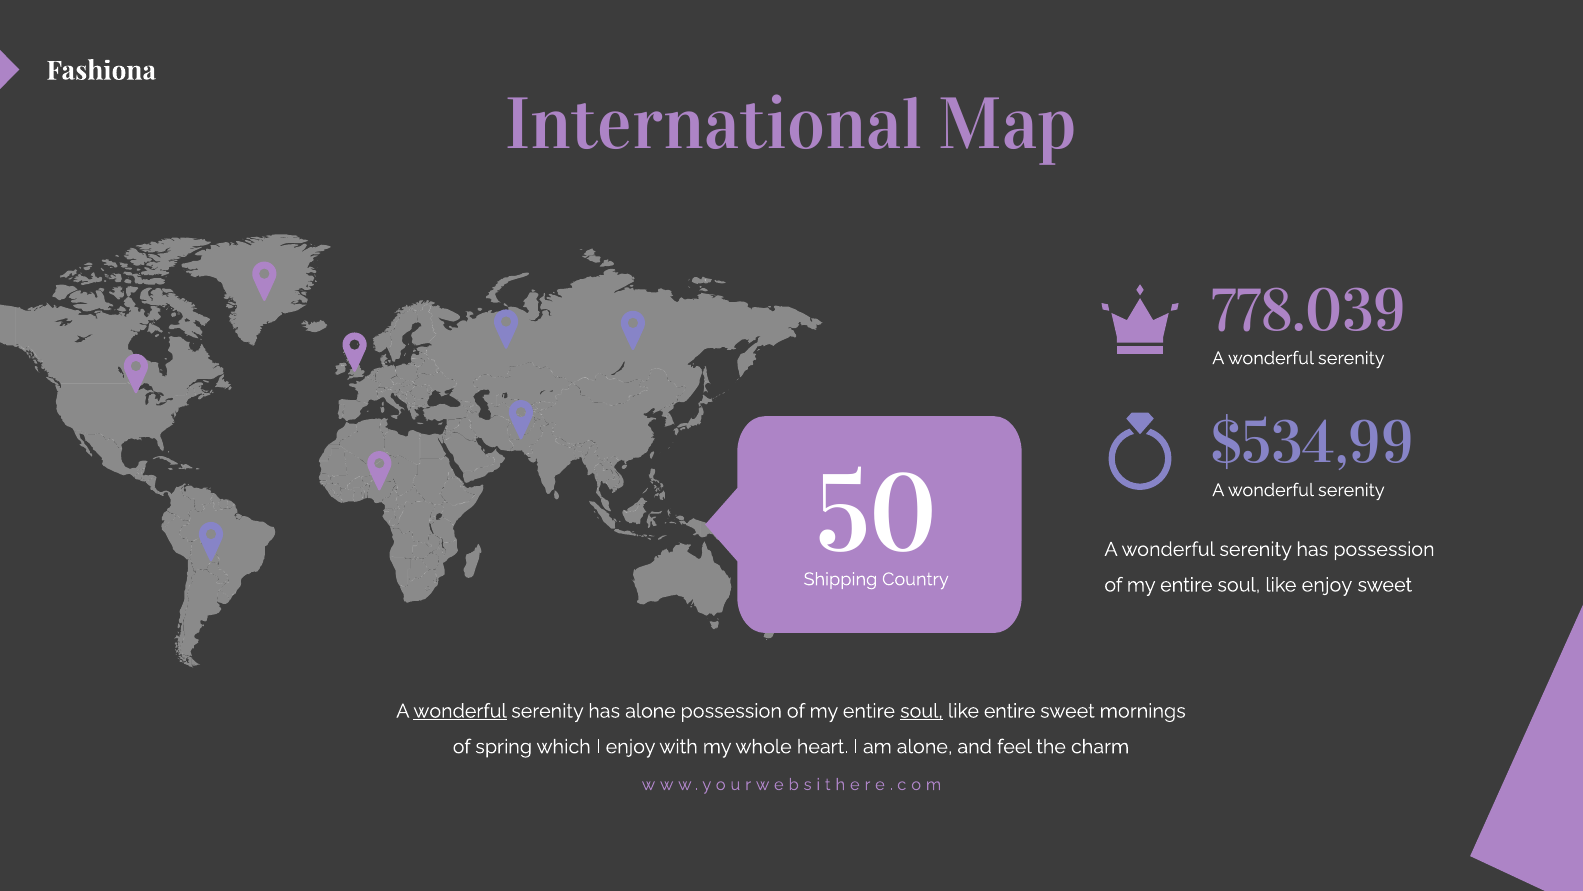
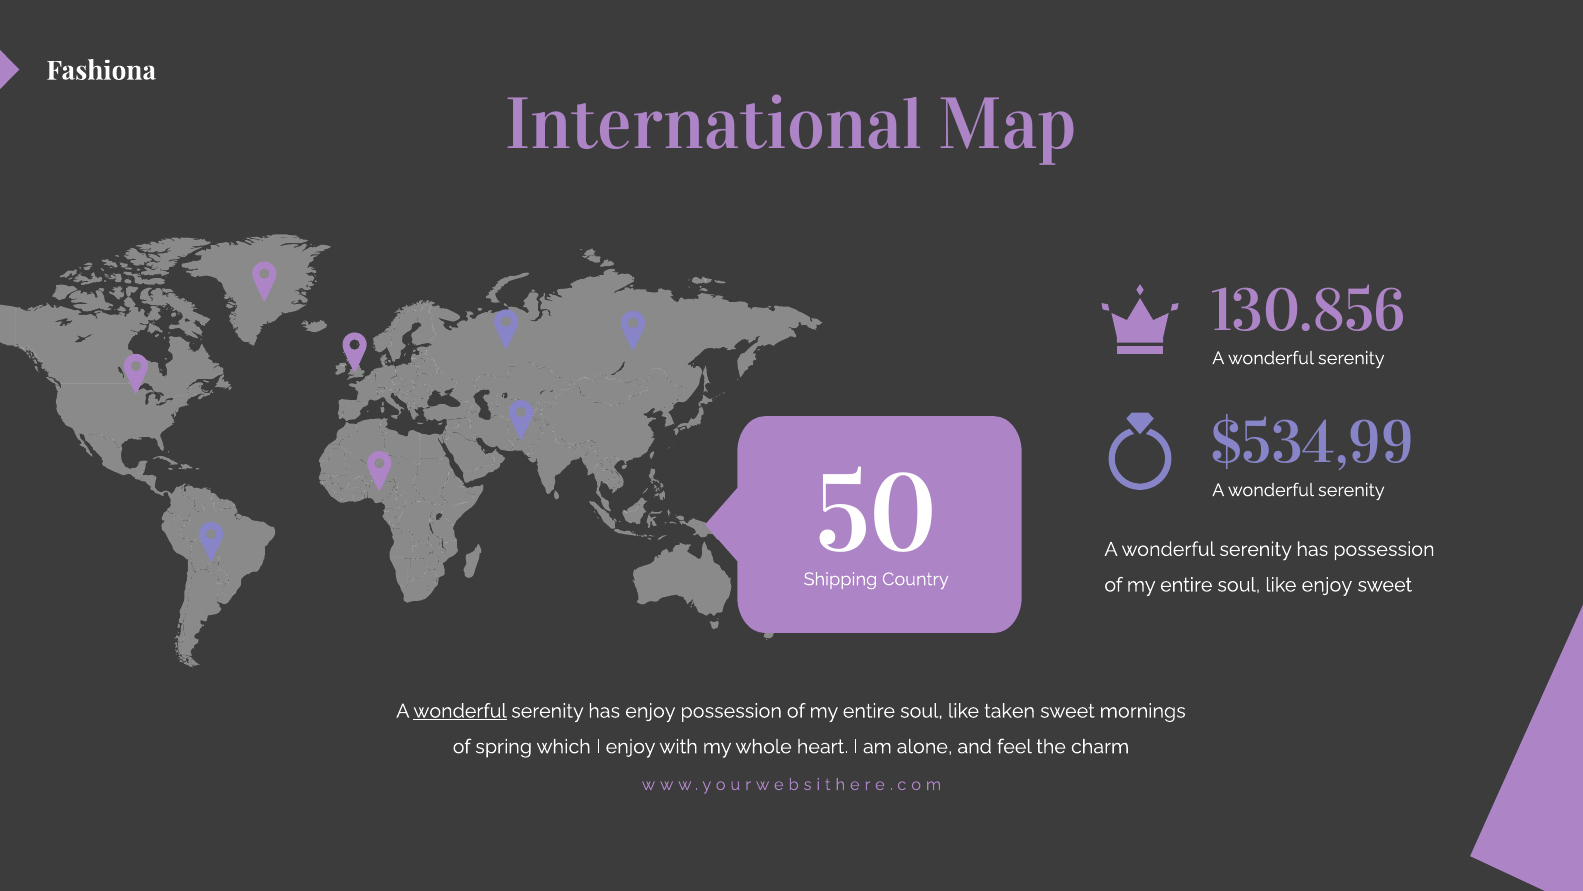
778.039: 778.039 -> 130.856
has alone: alone -> enjoy
soul at (921, 711) underline: present -> none
like entire: entire -> taken
